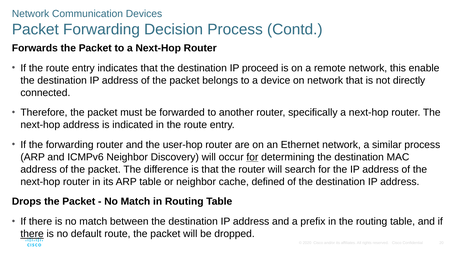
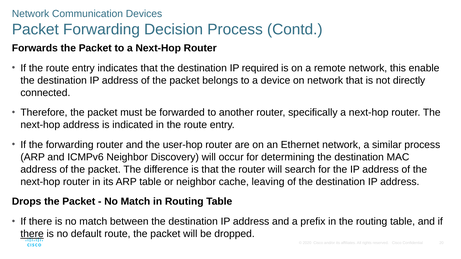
proceed: proceed -> required
for at (252, 157) underline: present -> none
defined: defined -> leaving
